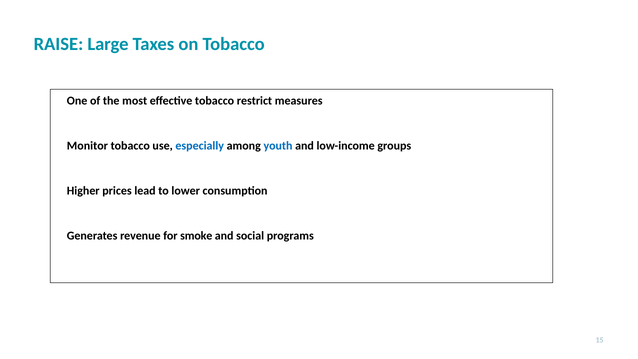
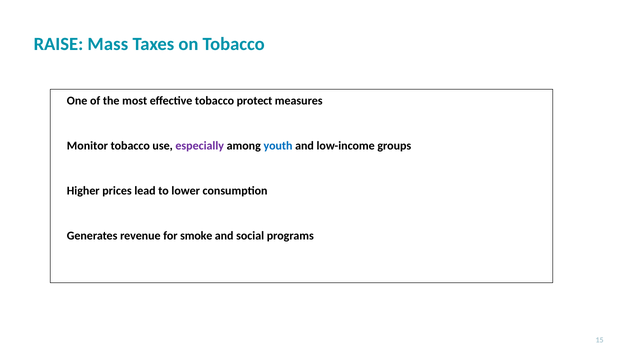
Large: Large -> Mass
restrict: restrict -> protect
especially colour: blue -> purple
